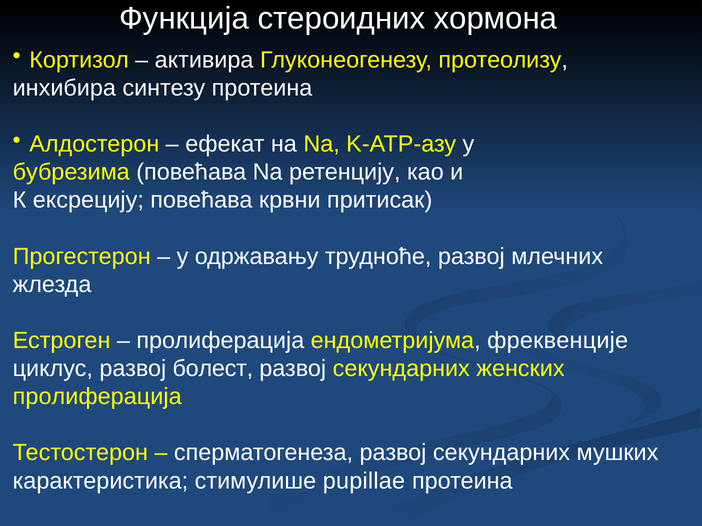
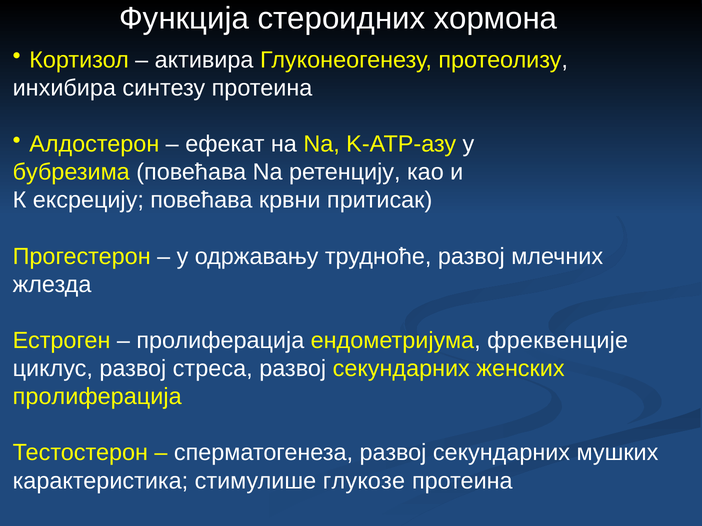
болест: болест -> стреса
pupillae: pupillae -> глукозе
